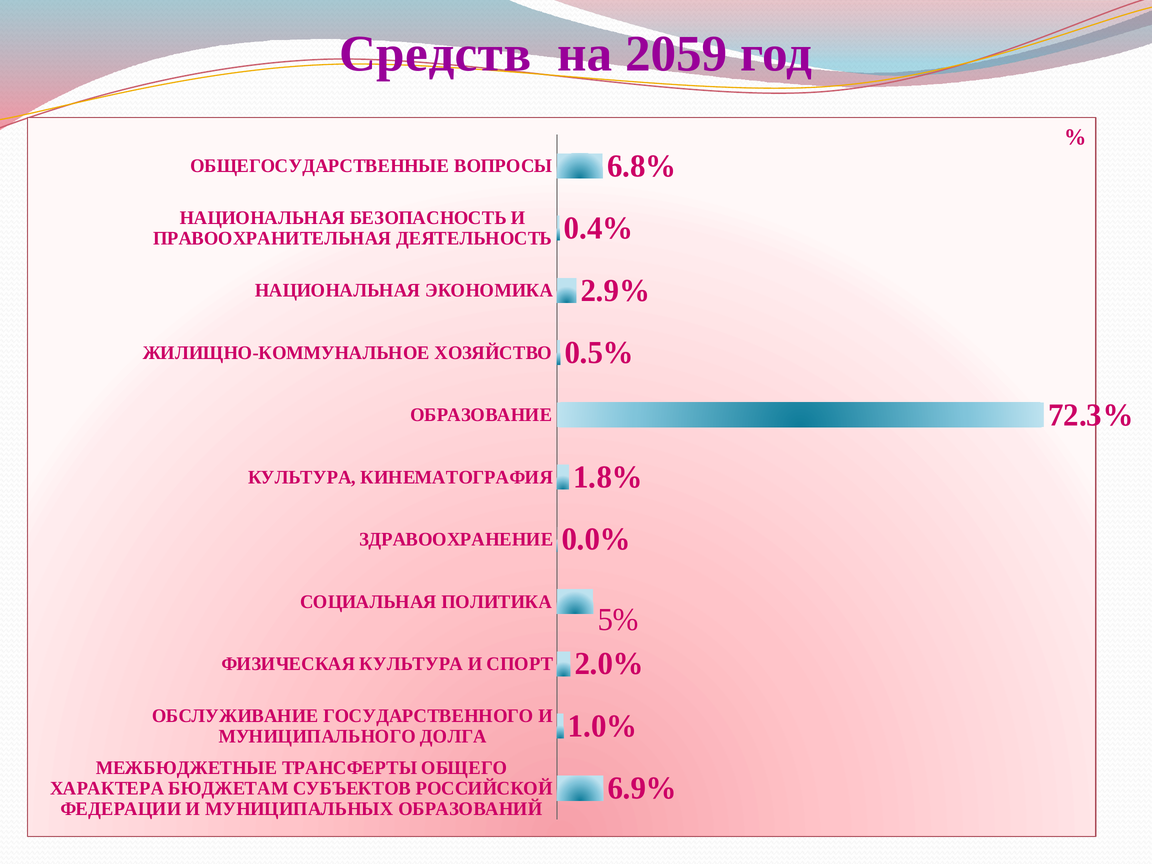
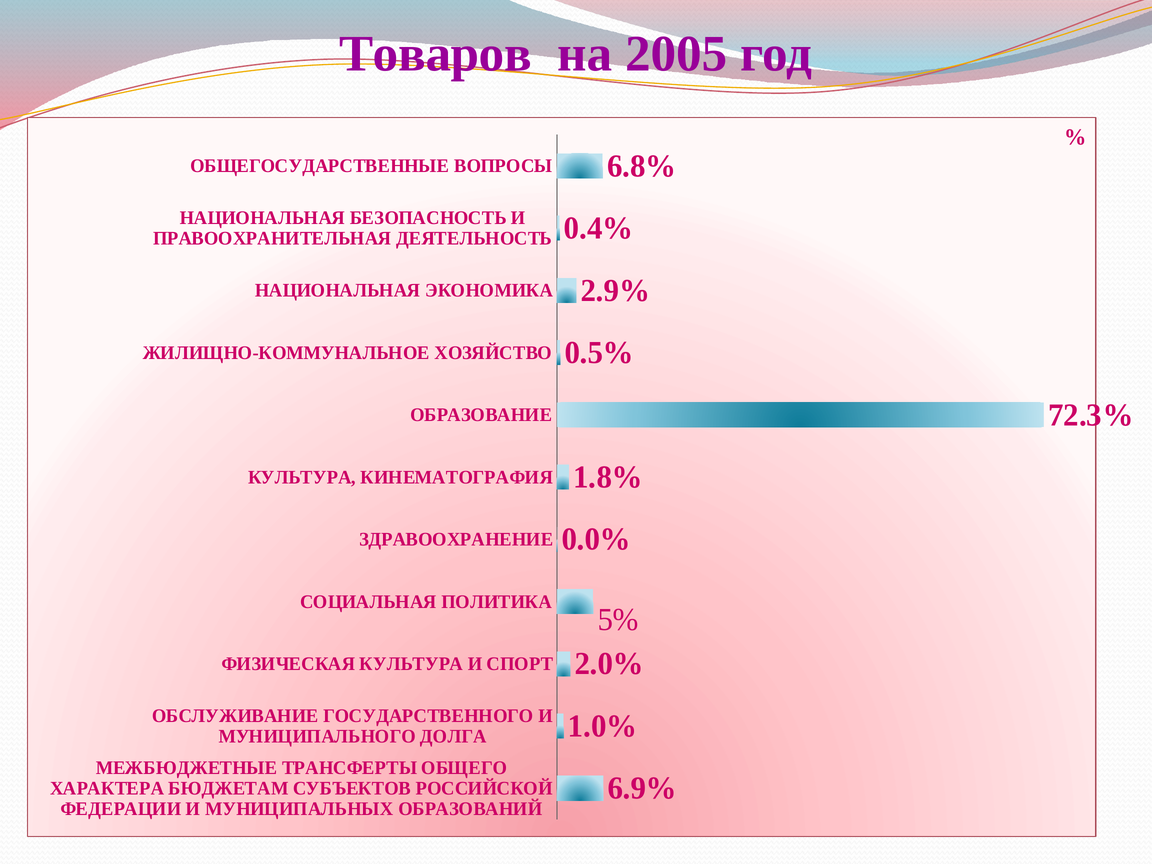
Средств: Средств -> Товаров
2059: 2059 -> 2005
